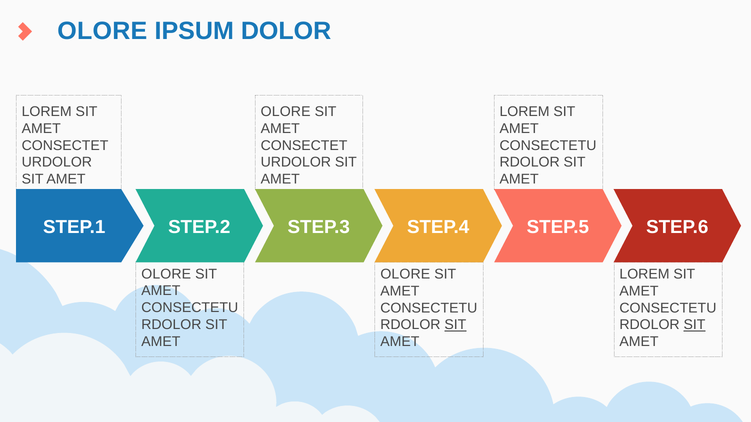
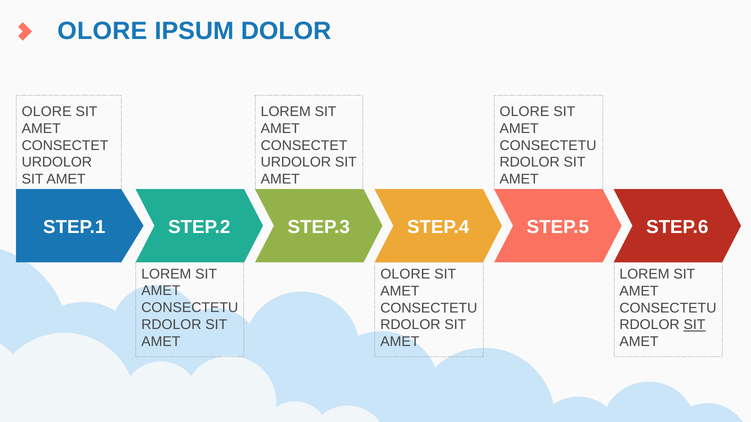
LOREM at (47, 112): LOREM -> OLORE
OLORE at (286, 112): OLORE -> LOREM
LOREM at (525, 112): LOREM -> OLORE
OLORE at (166, 274): OLORE -> LOREM
SIT at (455, 325) underline: present -> none
